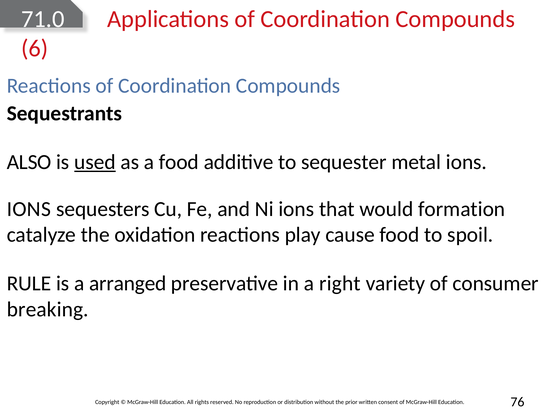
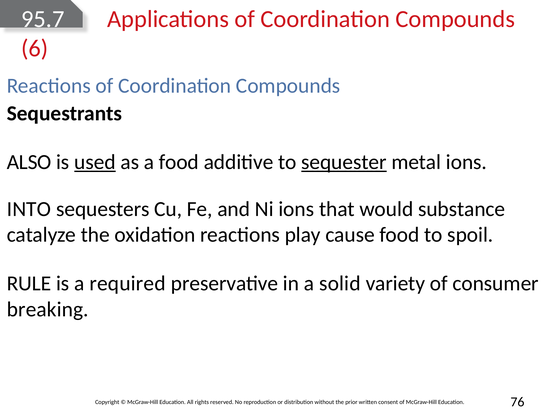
71.0: 71.0 -> 95.7
sequester underline: none -> present
IONS at (29, 209): IONS -> INTO
formation: formation -> substance
arranged: arranged -> required
right: right -> solid
